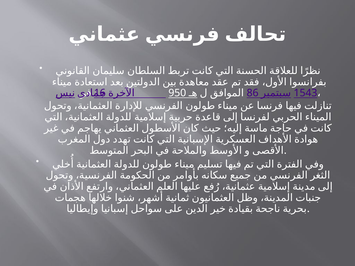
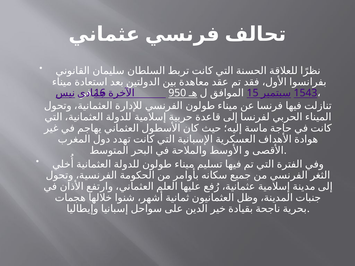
86: 86 -> 15
